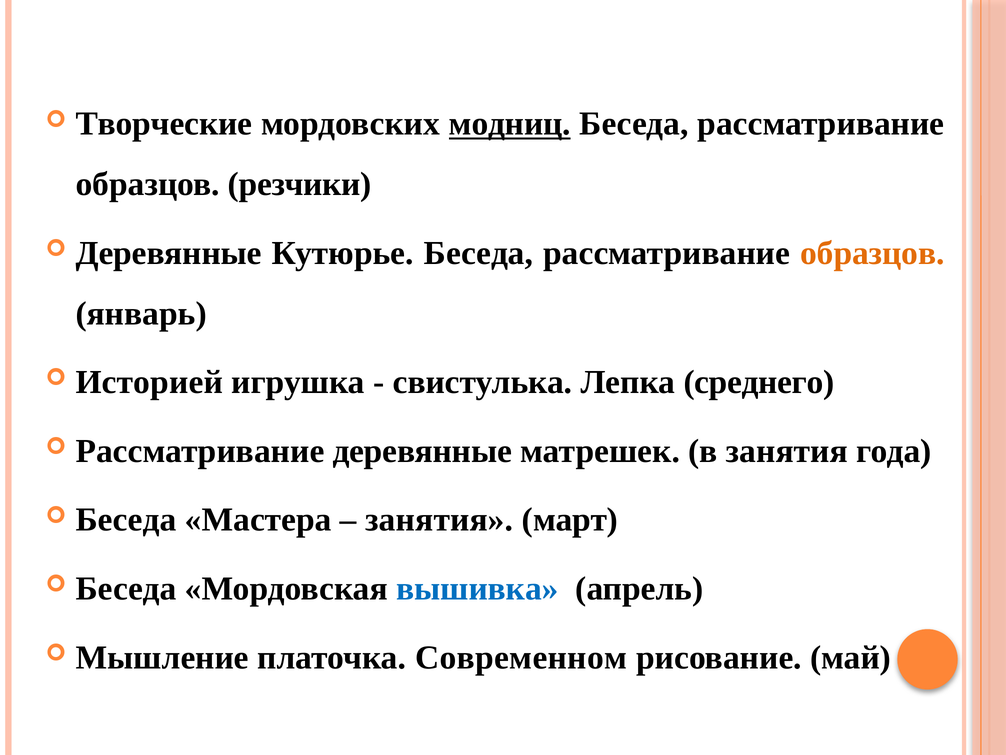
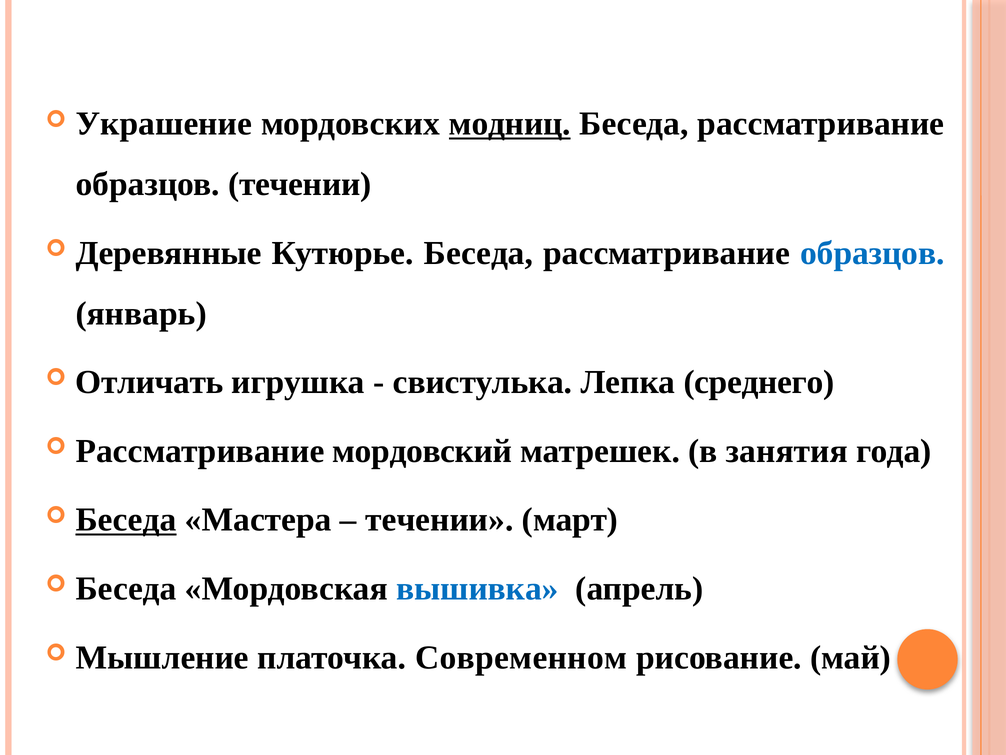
Творческие: Творческие -> Украшение
образцов резчики: резчики -> течении
образцов at (872, 253) colour: orange -> blue
Историей: Историей -> Отличать
Рассматривание деревянные: деревянные -> мордовский
Беседа at (126, 519) underline: none -> present
занятия at (439, 519): занятия -> течении
